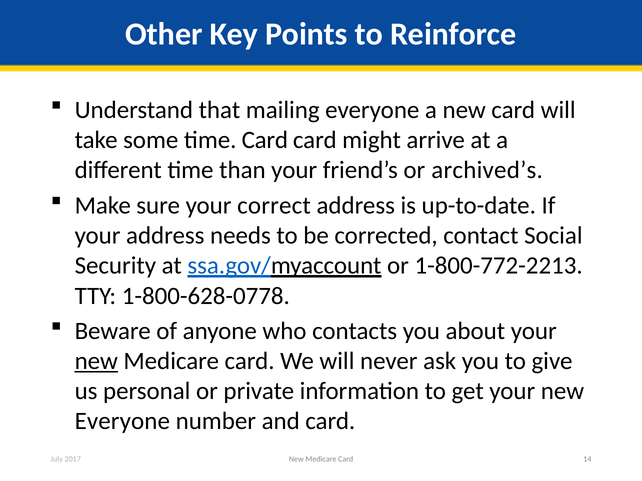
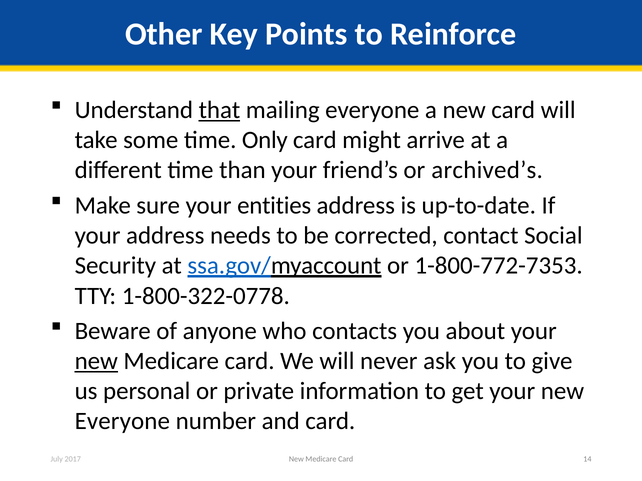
that underline: none -> present
time Card: Card -> Only
correct: correct -> entities
1-800-772-2213: 1-800-772-2213 -> 1-800-772-7353
1-800-628-0778: 1-800-628-0778 -> 1-800-322-0778
